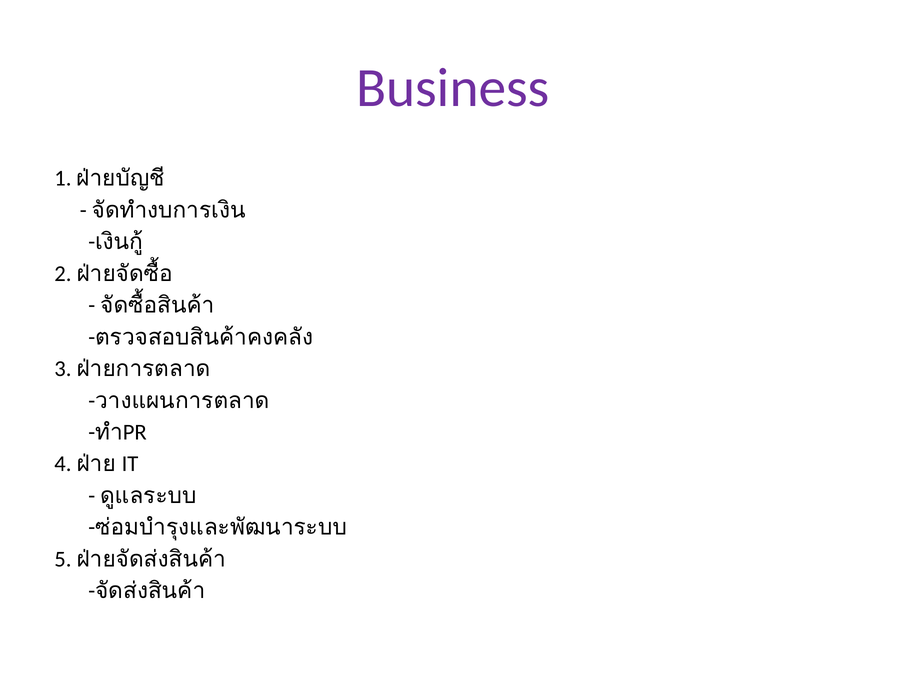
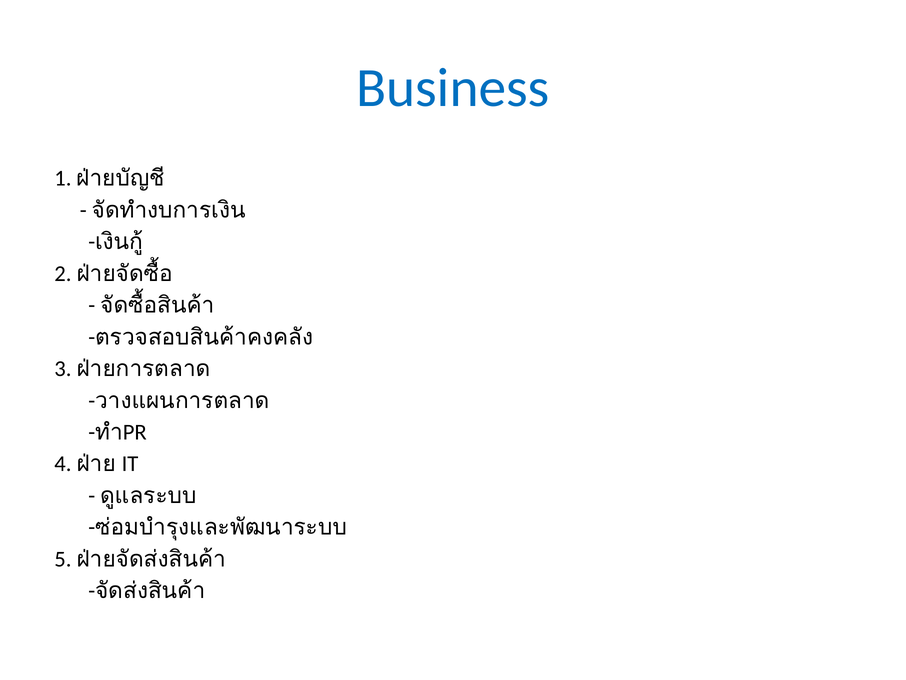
Business colour: purple -> blue
